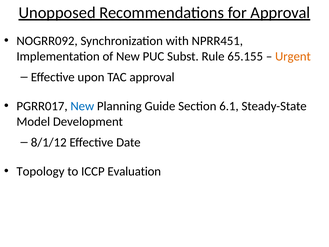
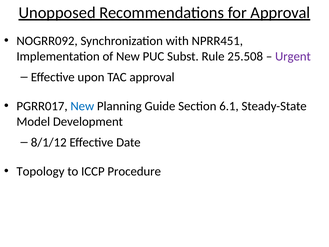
65.155: 65.155 -> 25.508
Urgent colour: orange -> purple
Evaluation: Evaluation -> Procedure
